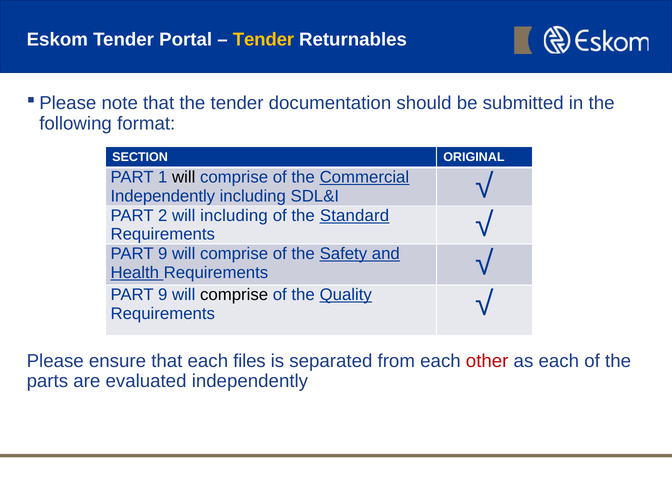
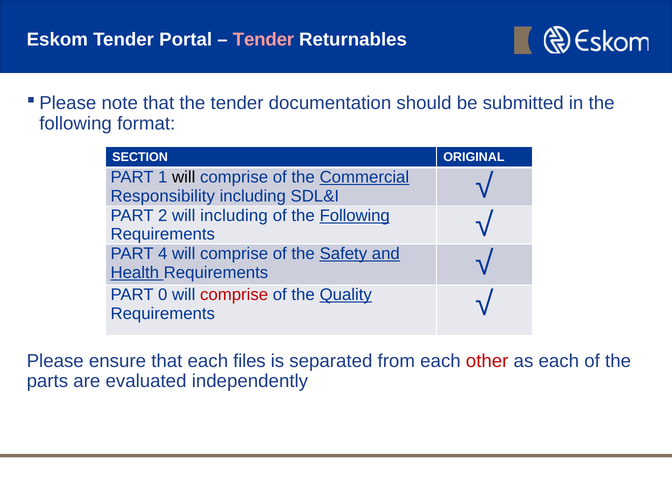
Tender at (263, 39) colour: yellow -> pink
Independently at (163, 196): Independently -> Responsibility
of the Standard: Standard -> Following
9 at (163, 254): 9 -> 4
9 at (163, 295): 9 -> 0
comprise at (234, 295) colour: black -> red
